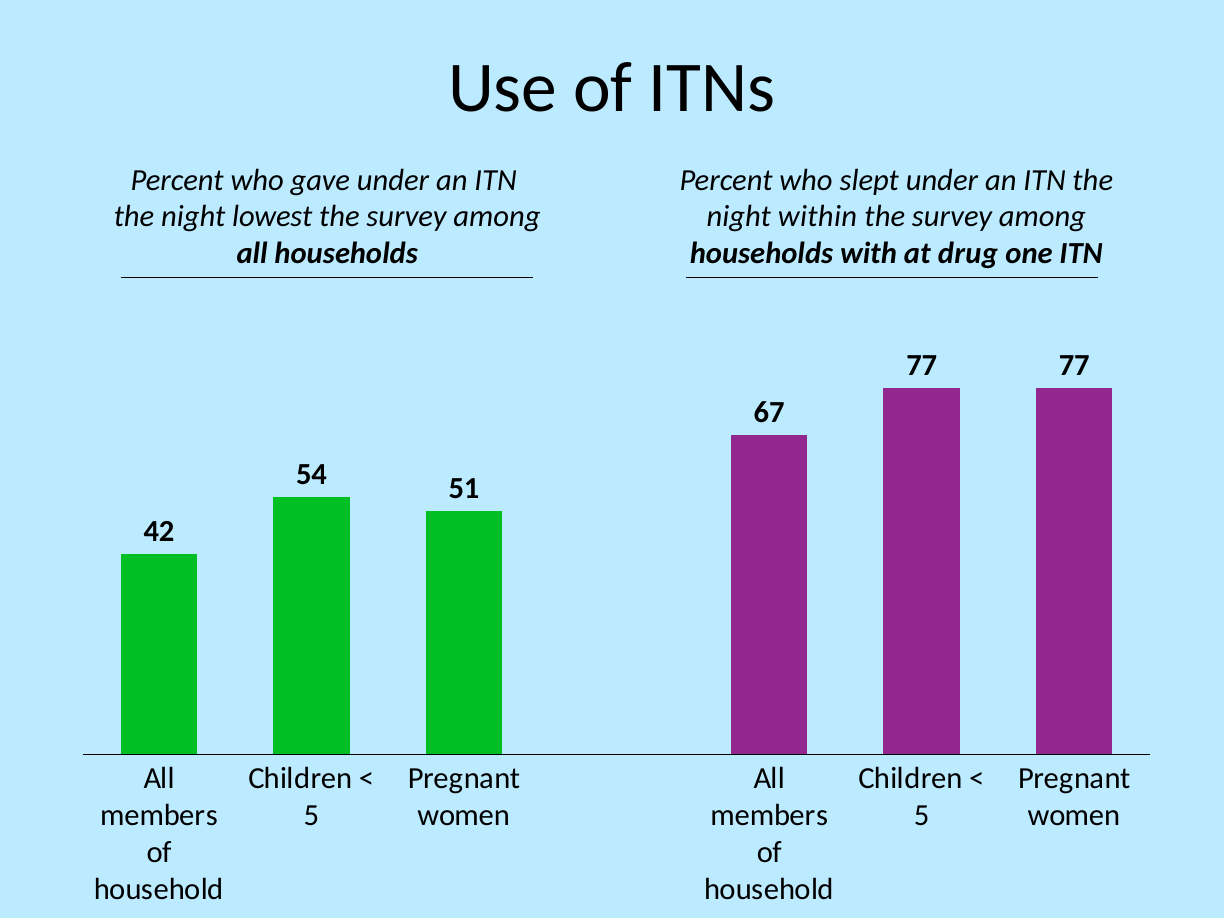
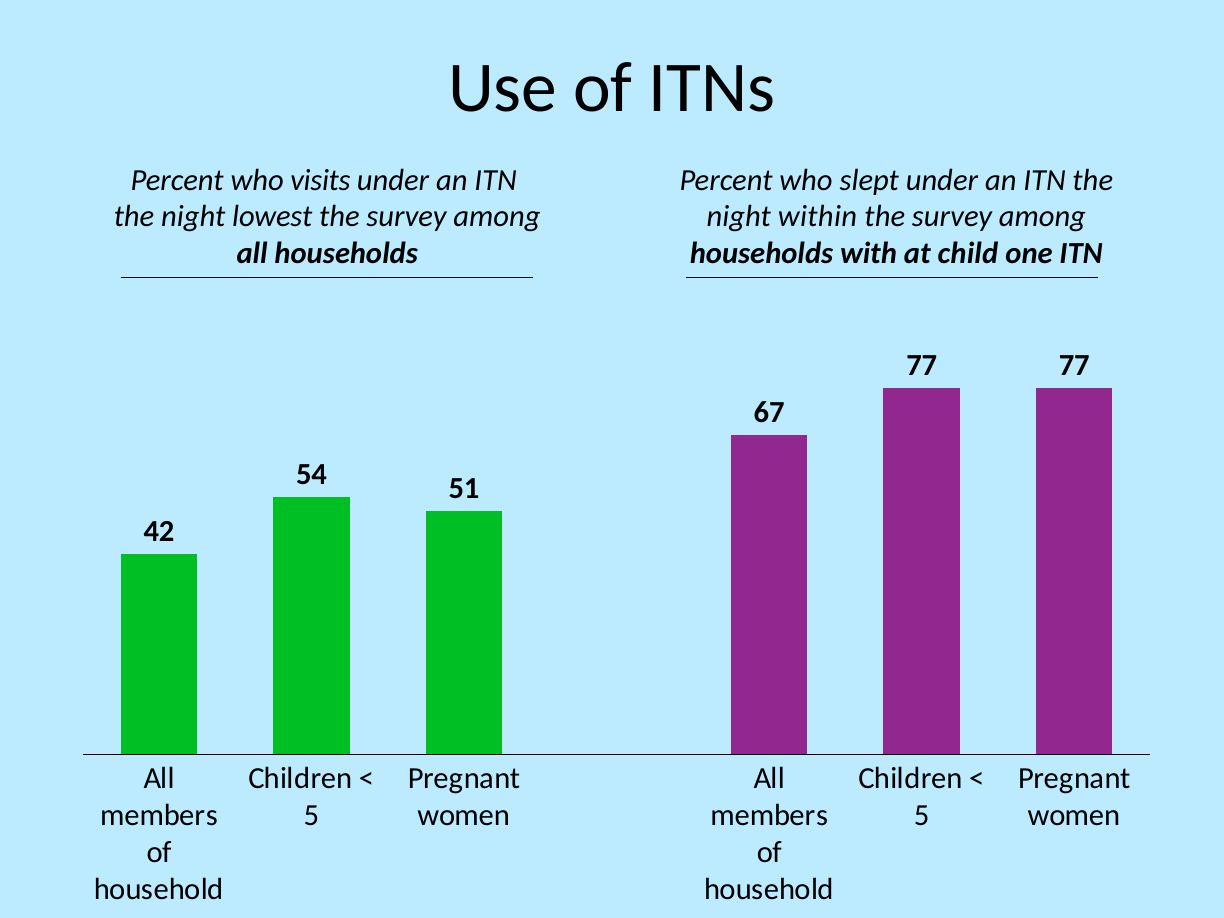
gave: gave -> visits
drug: drug -> child
